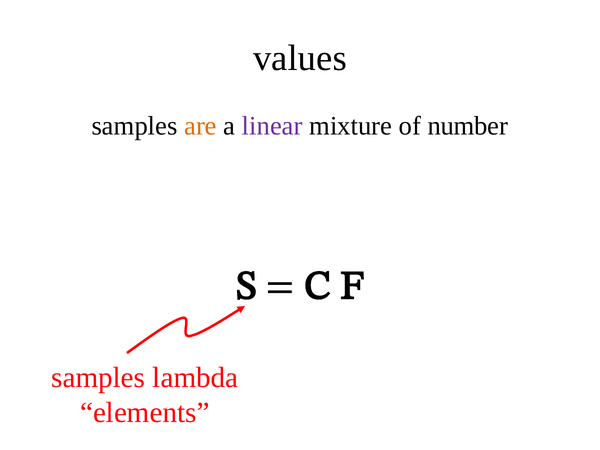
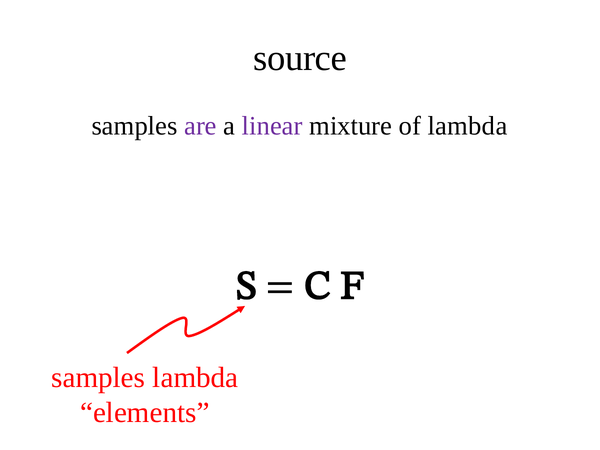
values: values -> source
are colour: orange -> purple
of number: number -> lambda
